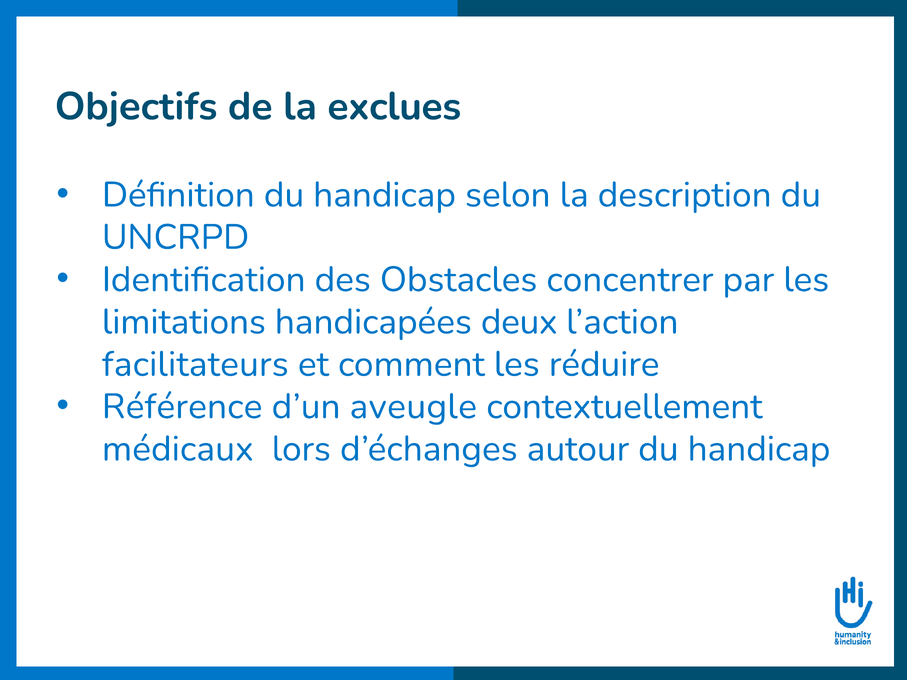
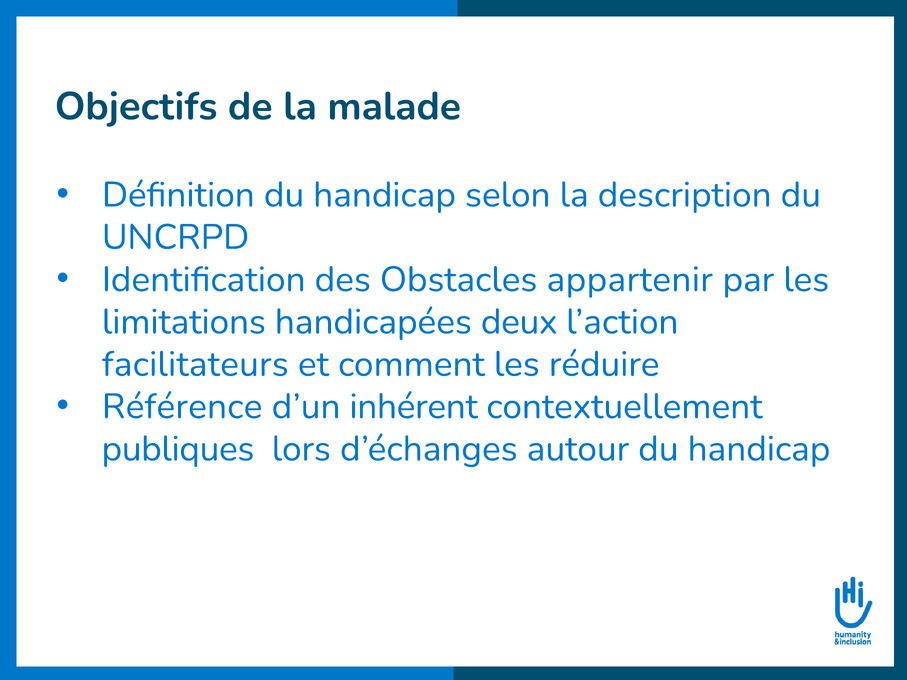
exclues: exclues -> malade
concentrer: concentrer -> appartenir
aveugle: aveugle -> inhérent
médicaux: médicaux -> publiques
